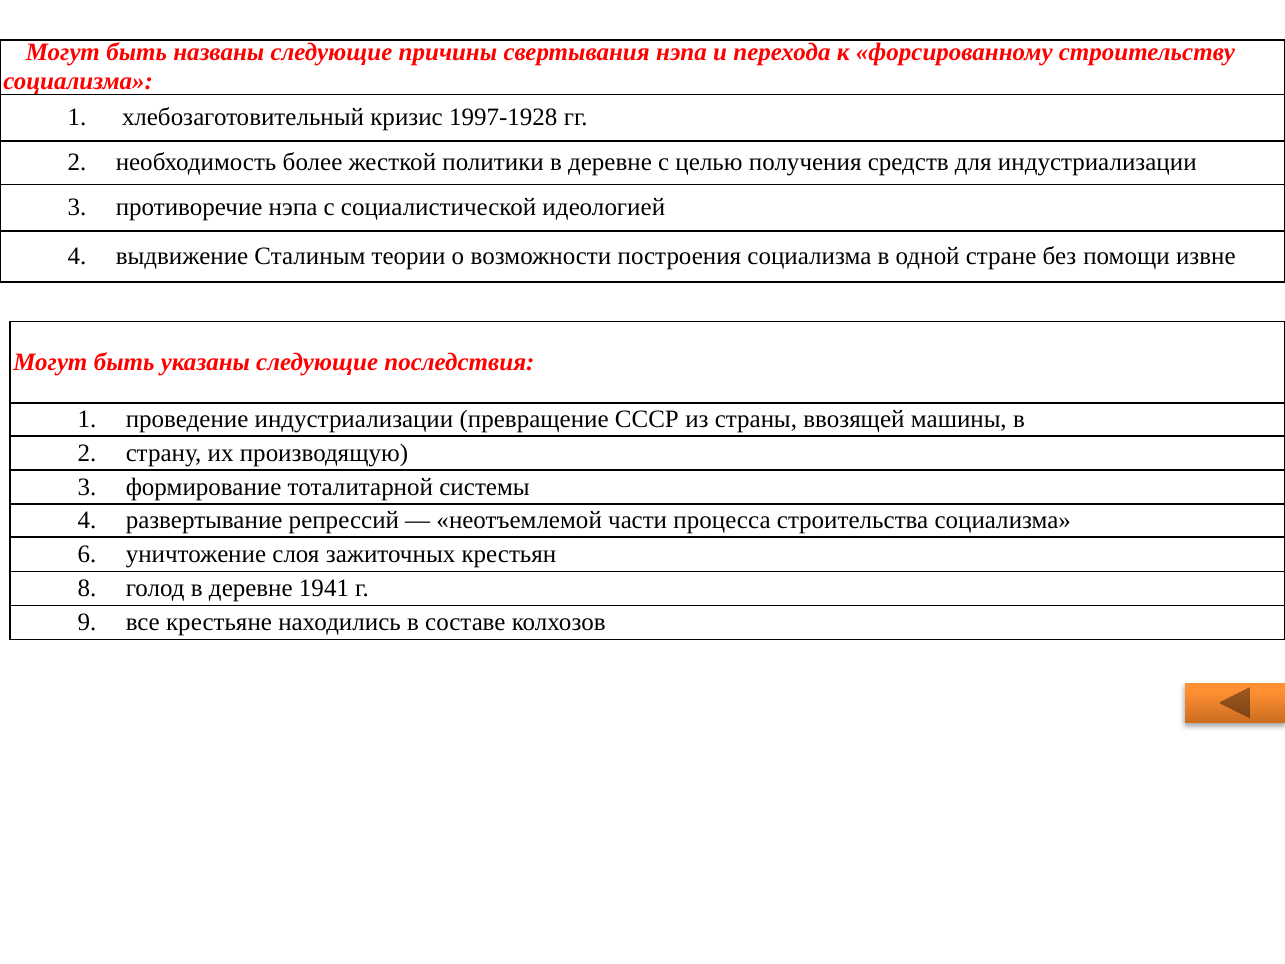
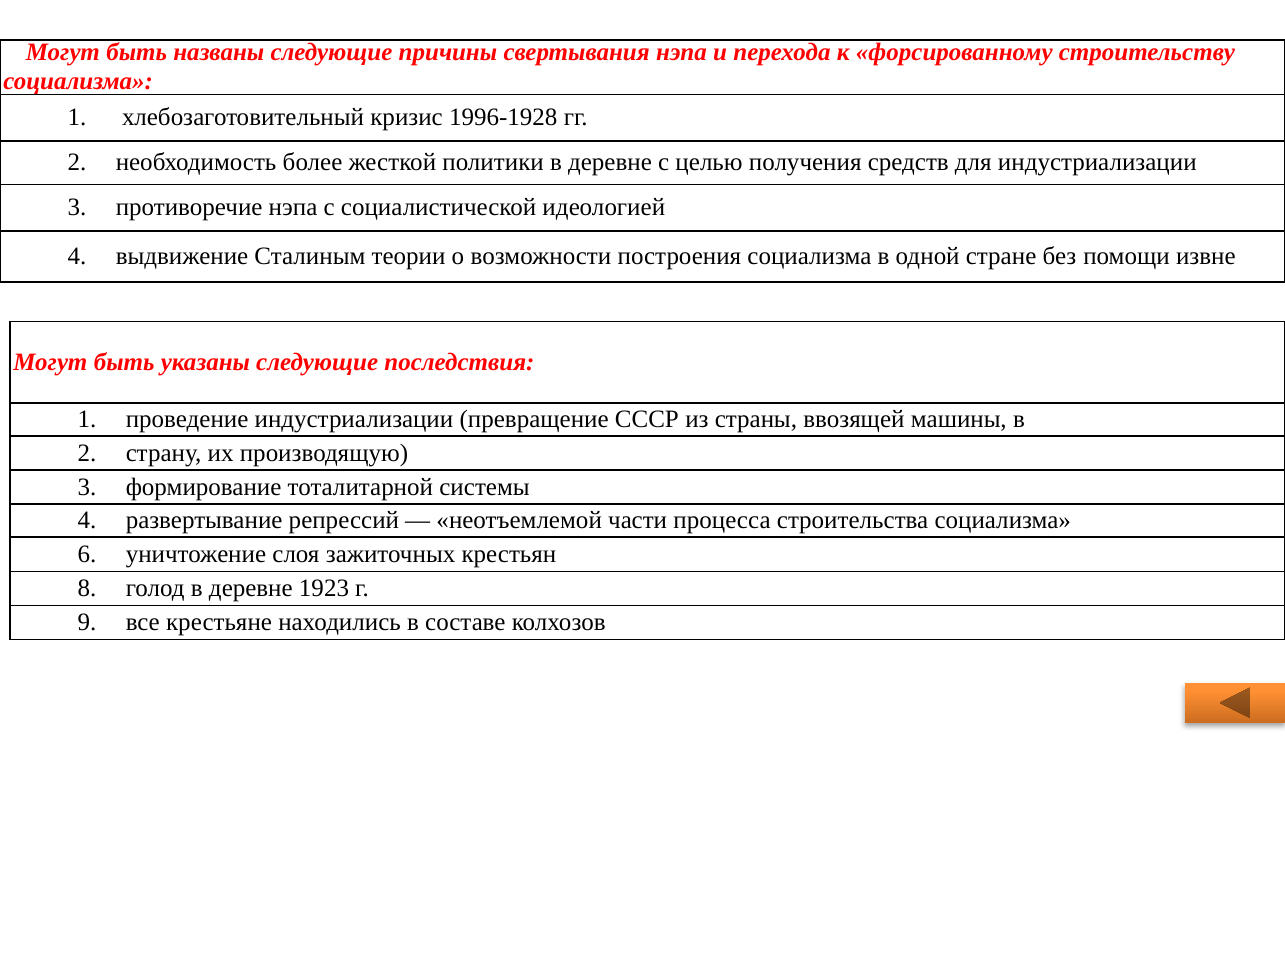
1997-1928: 1997-1928 -> 1996-1928
1941: 1941 -> 1923
